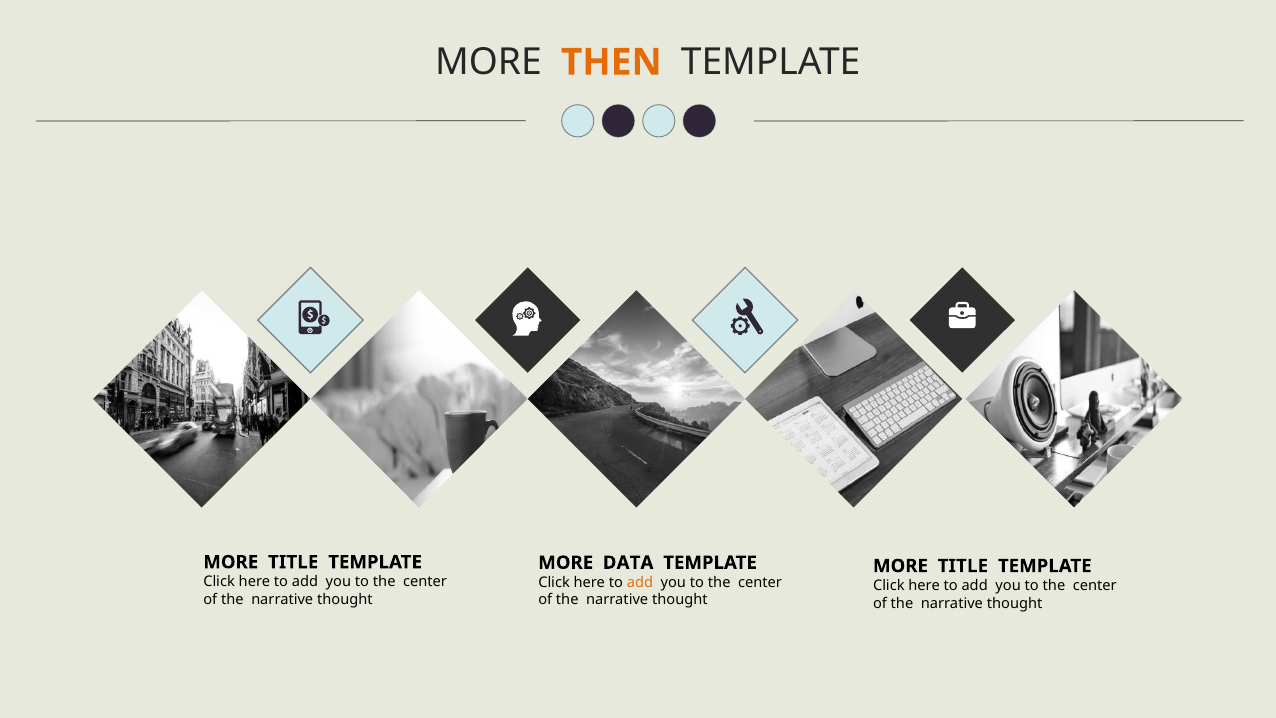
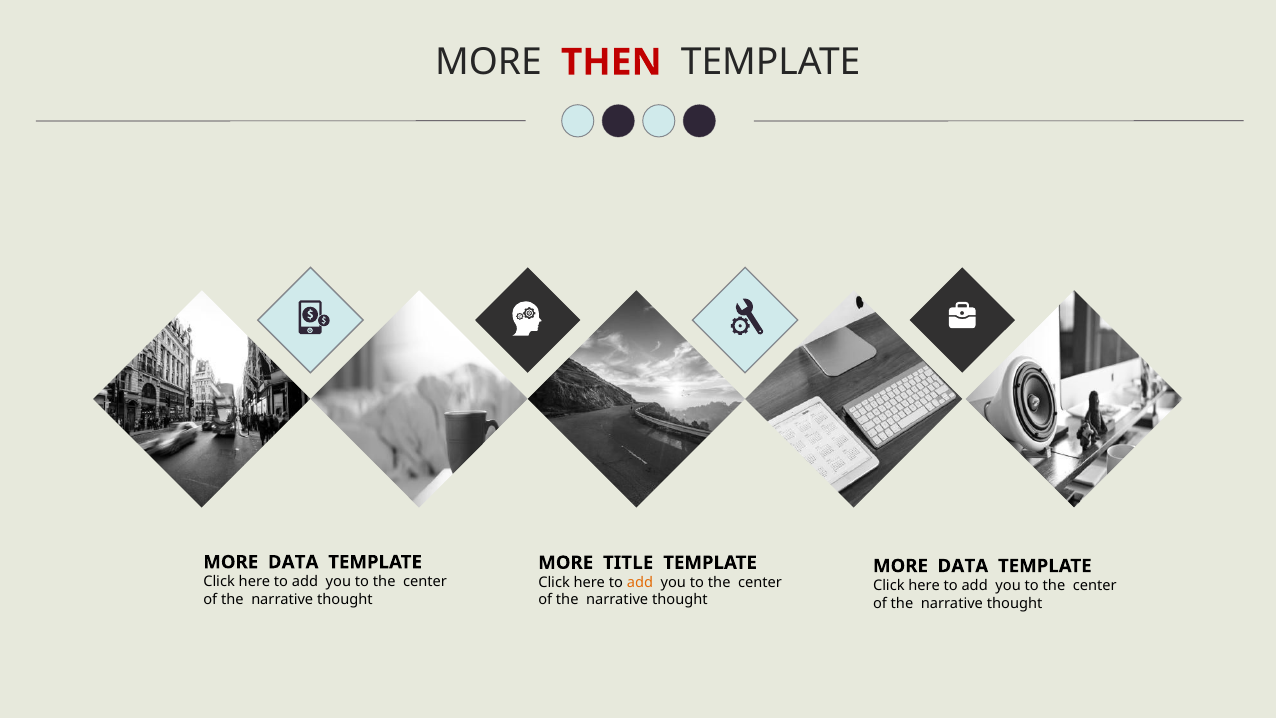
THEN colour: orange -> red
TITLE at (293, 562): TITLE -> DATA
DATA: DATA -> TITLE
TITLE at (963, 566): TITLE -> DATA
